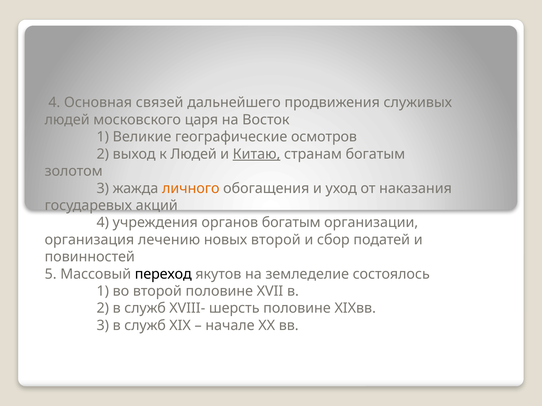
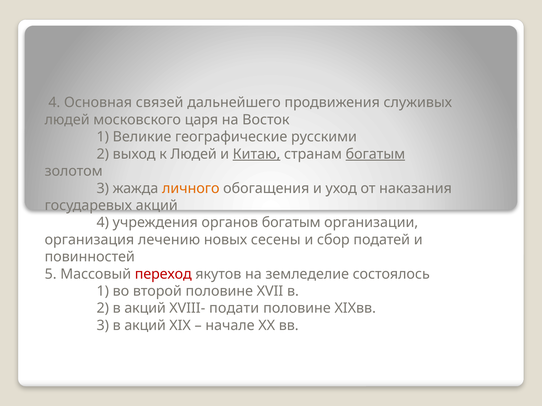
осмотров: осмотров -> русскими
богатым at (375, 154) underline: none -> present
новых второй: второй -> сесены
переход colour: black -> red
2 в служб: служб -> акций
шерсть: шерсть -> подати
3 в служб: служб -> акций
